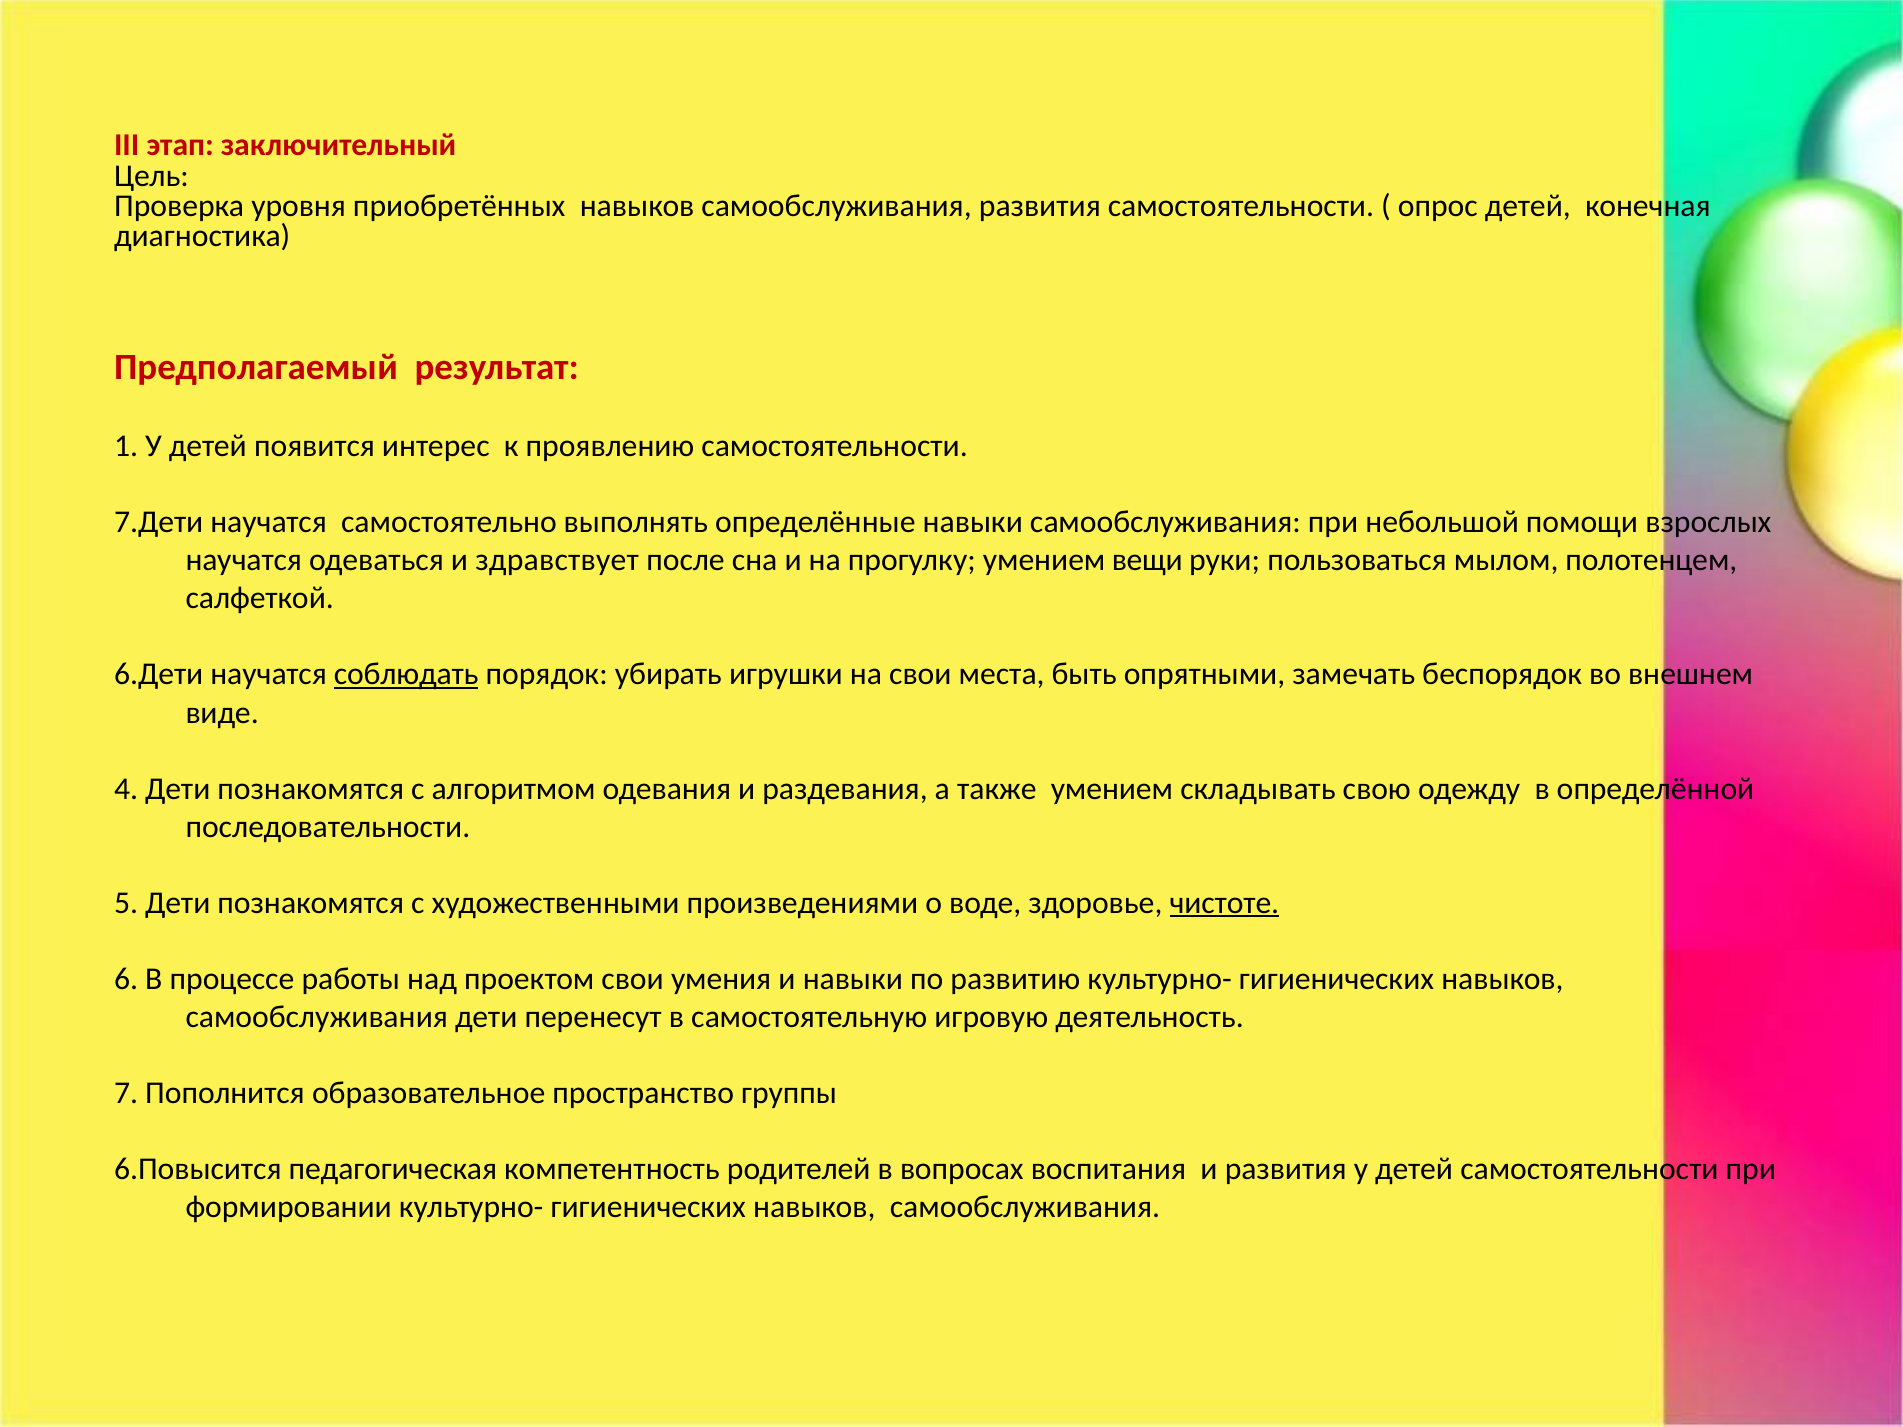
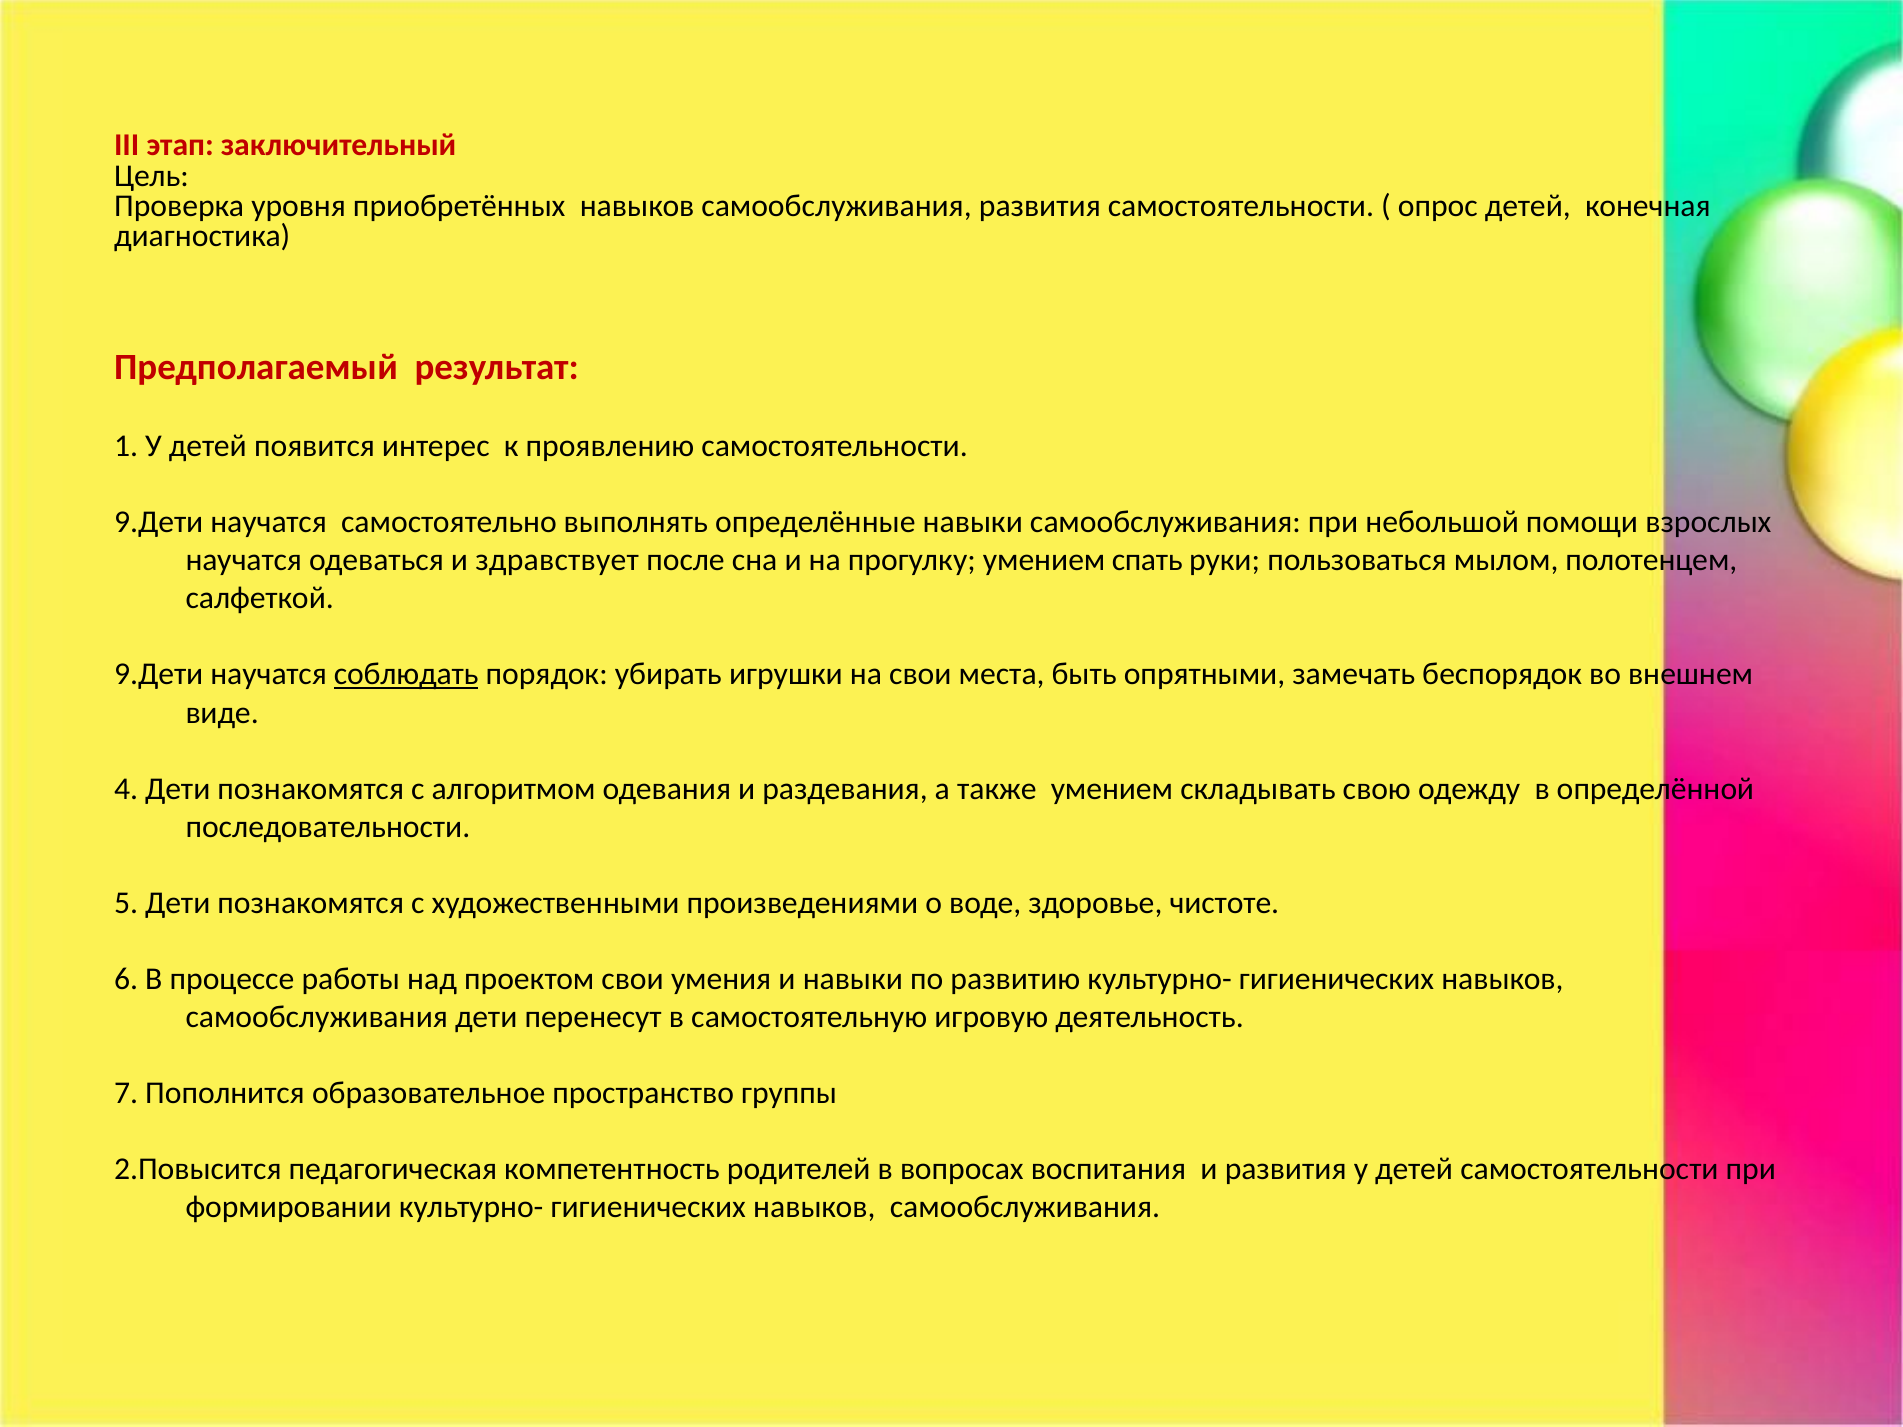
7.Дети at (159, 522): 7.Дети -> 9.Дети
вещи: вещи -> спать
6.Дети at (159, 675): 6.Дети -> 9.Дети
чистоте underline: present -> none
6.Повысится: 6.Повысится -> 2.Повысится
